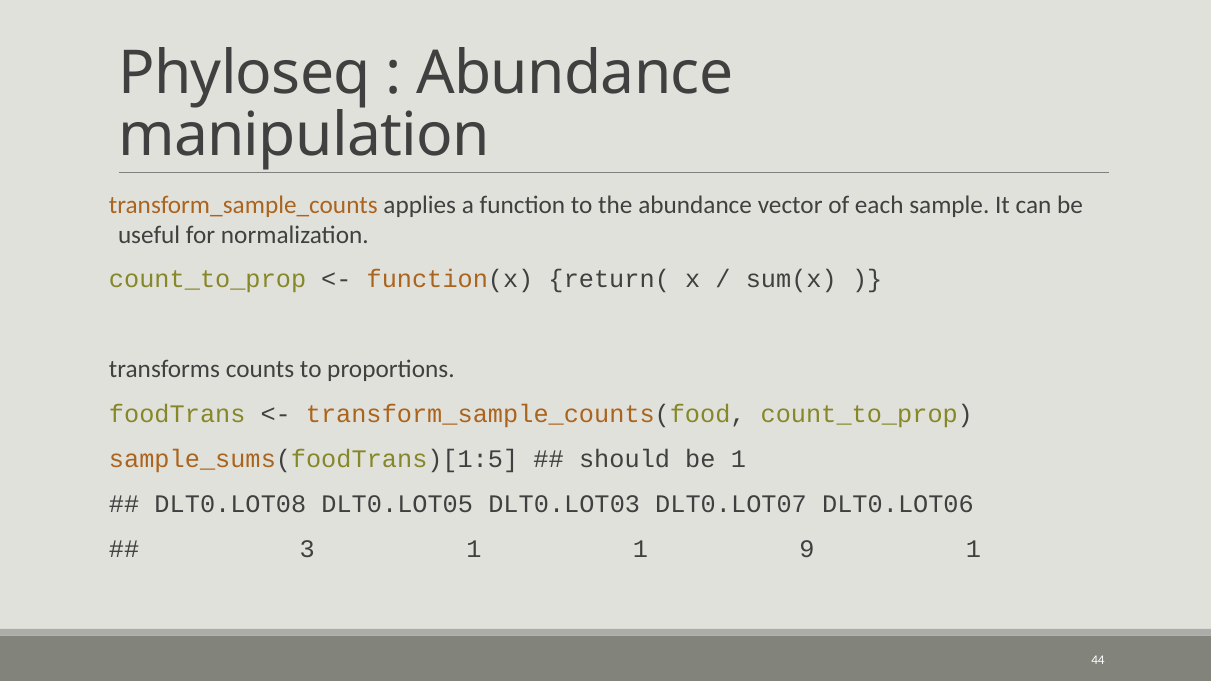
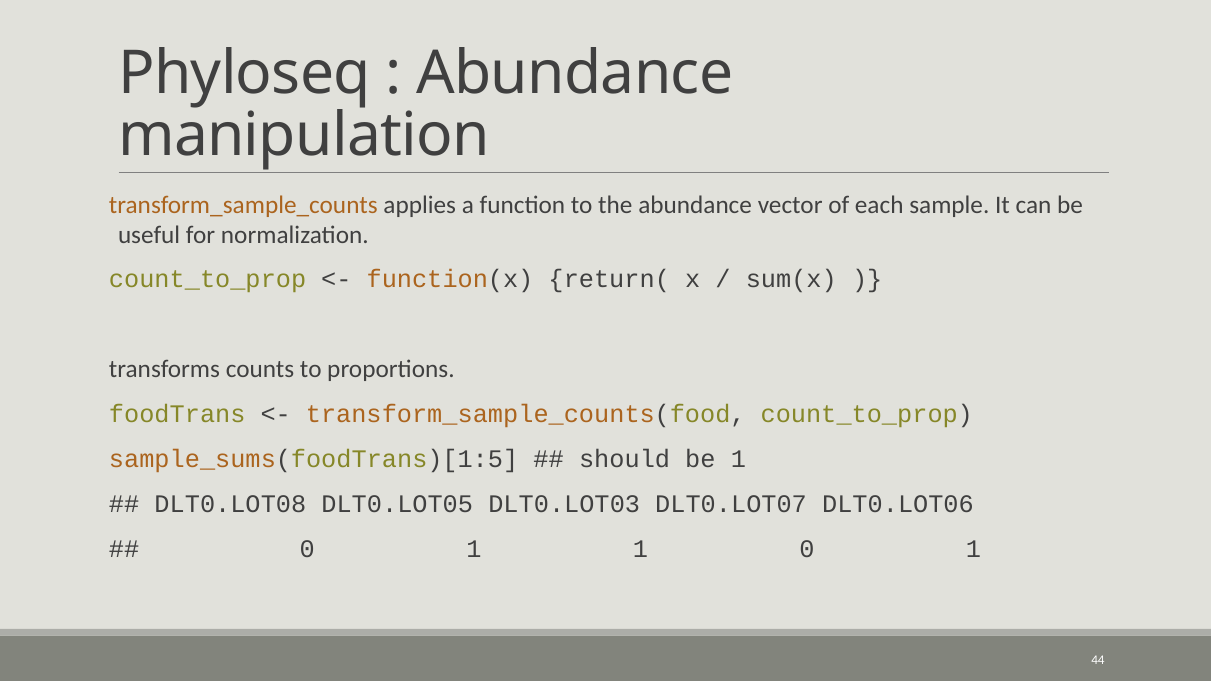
3 at (307, 549): 3 -> 0
1 9: 9 -> 0
